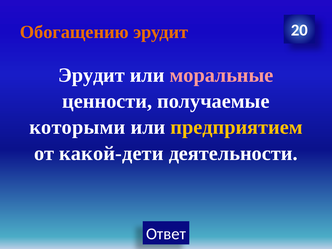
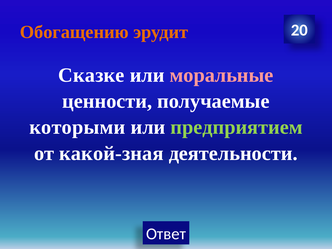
Эрудит at (91, 75): Эрудит -> Сказке
предприятием colour: yellow -> light green
какой-дети: какой-дети -> какой-зная
